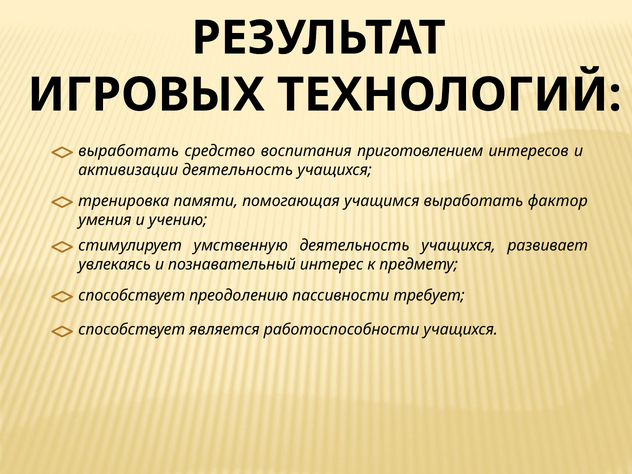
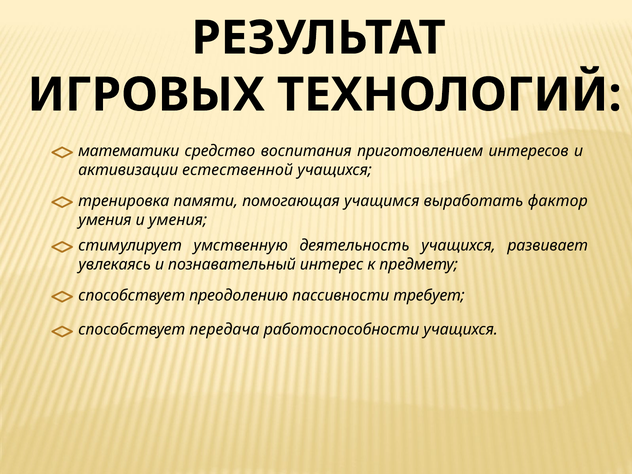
выработать at (129, 151): выработать -> математики
активизации деятельность: деятельность -> естественной
и учению: учению -> умения
является: является -> передача
